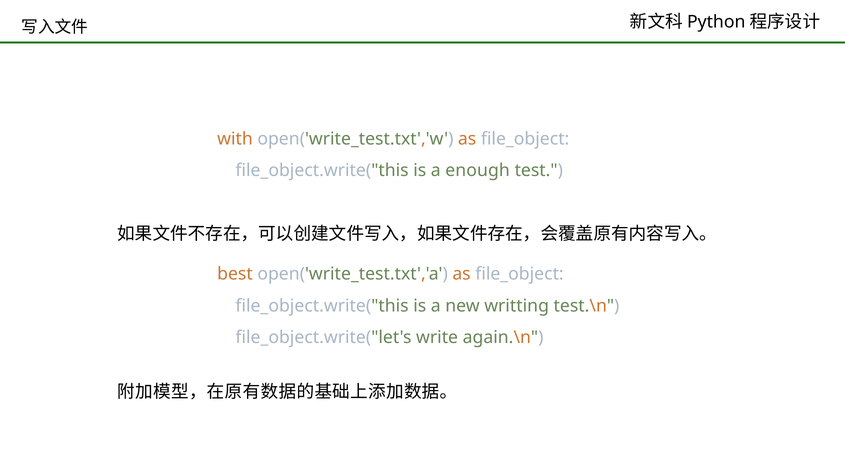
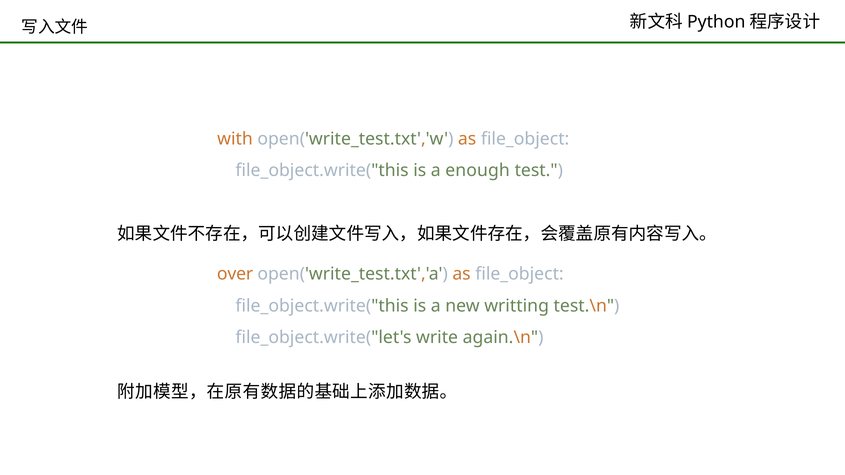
best: best -> over
